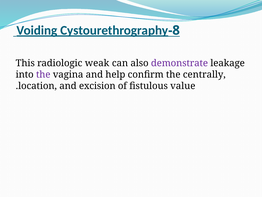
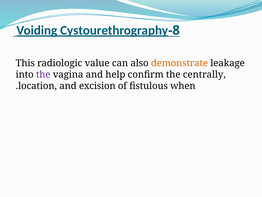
weak: weak -> value
demonstrate colour: purple -> orange
value: value -> when
